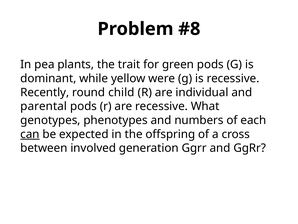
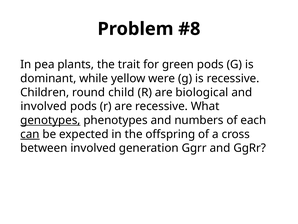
Recently: Recently -> Children
individual: individual -> biological
parental at (44, 106): parental -> involved
genotypes underline: none -> present
